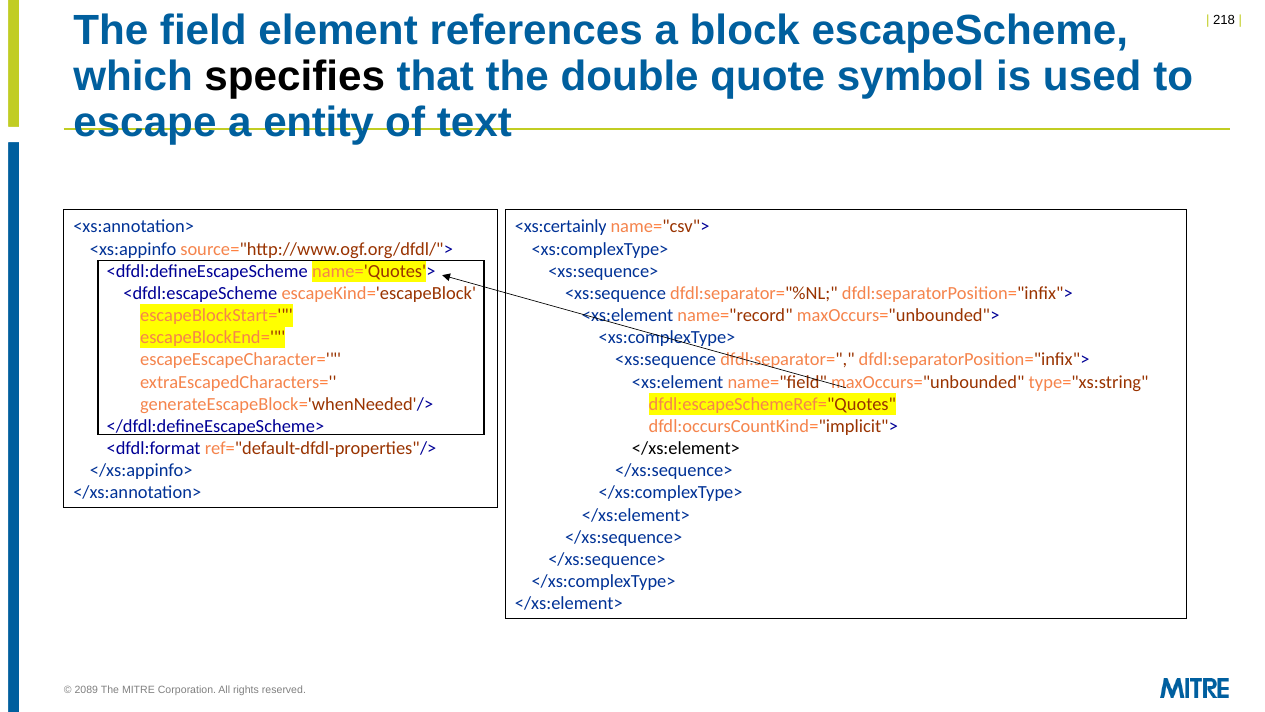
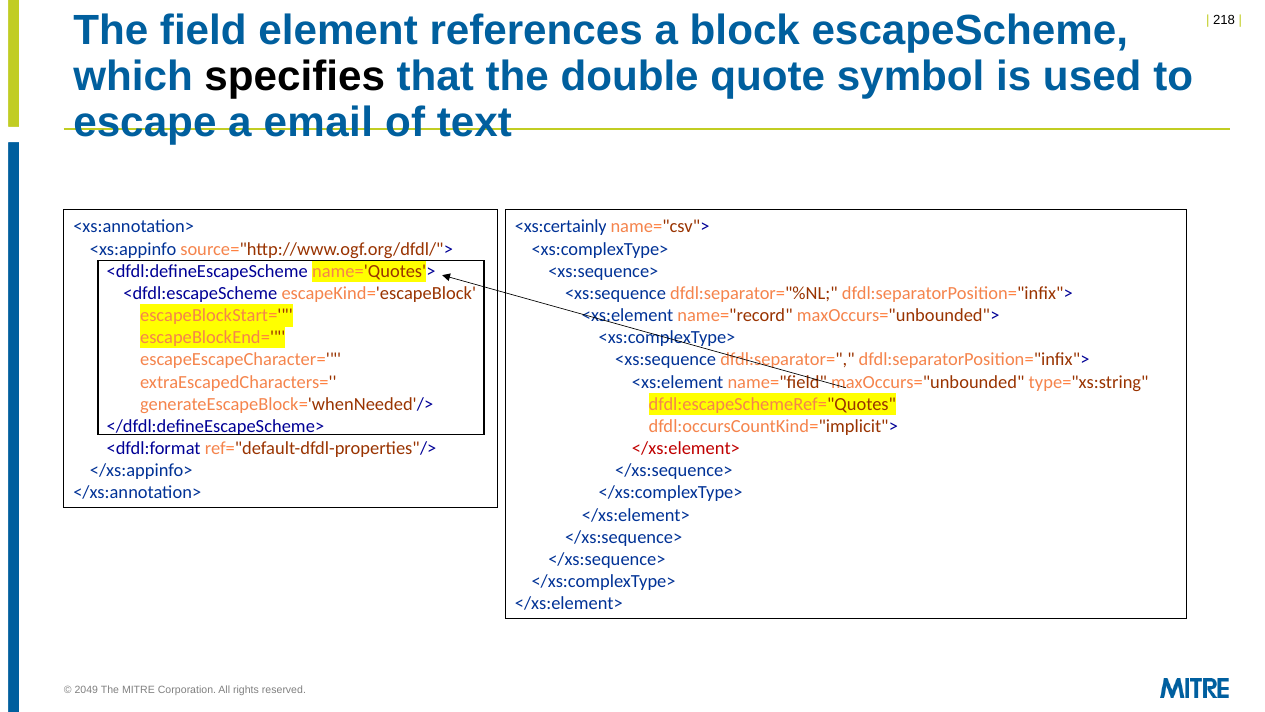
entity: entity -> email
</xs:element> at (686, 448) colour: black -> red
2089: 2089 -> 2049
